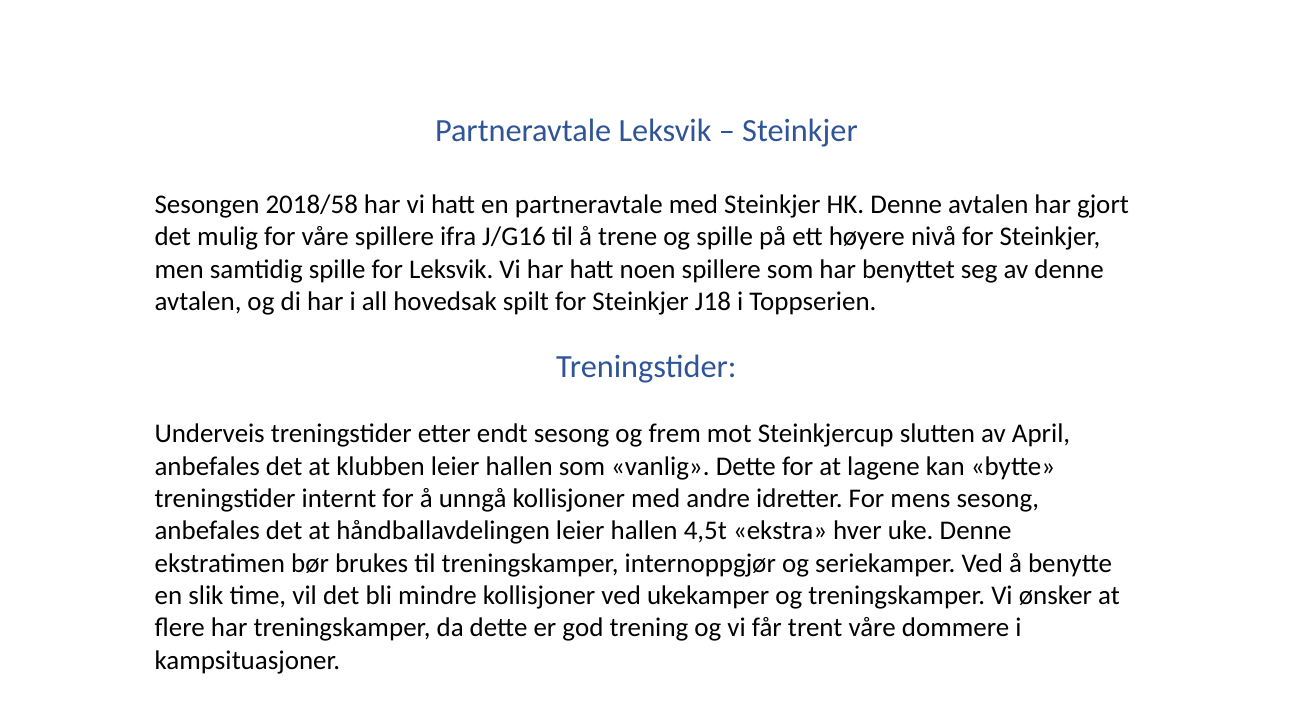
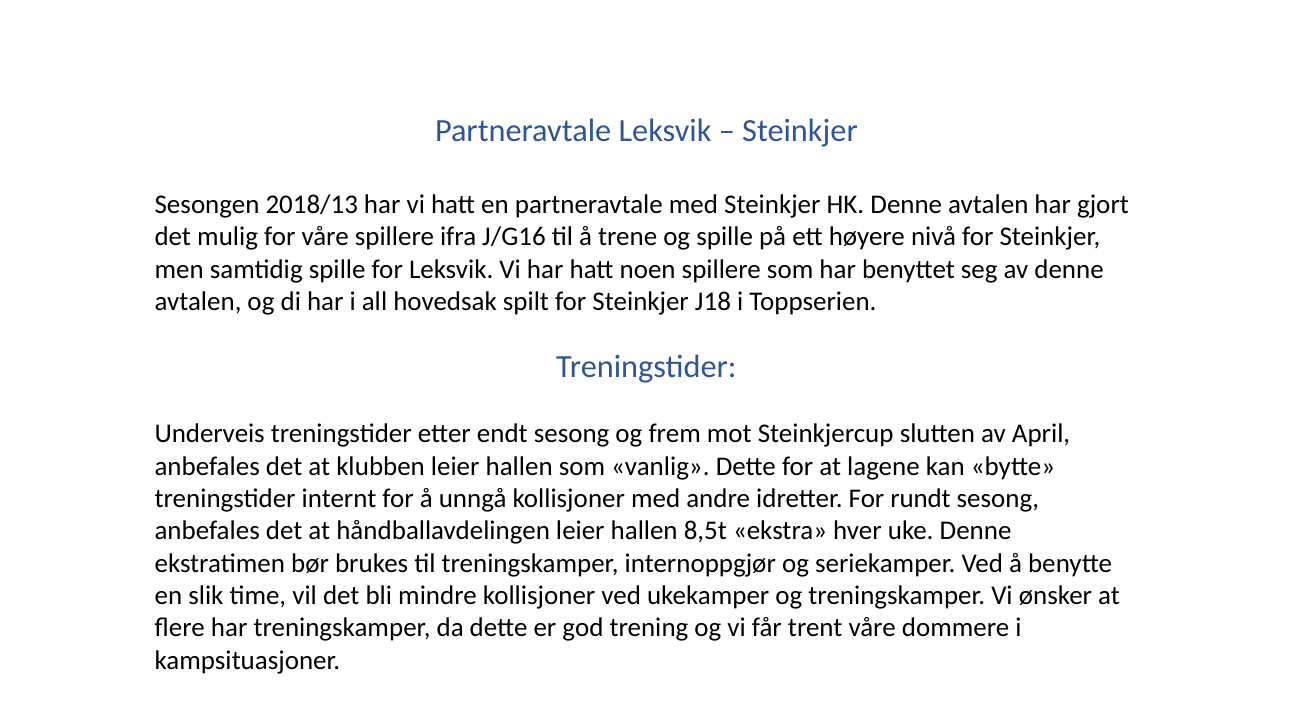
2018/58: 2018/58 -> 2018/13
mens: mens -> rundt
4,5t: 4,5t -> 8,5t
